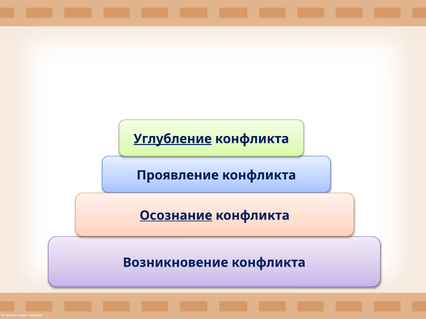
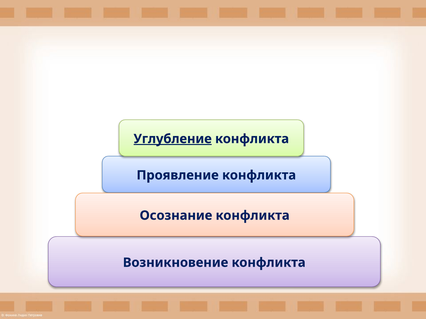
Осознание underline: present -> none
